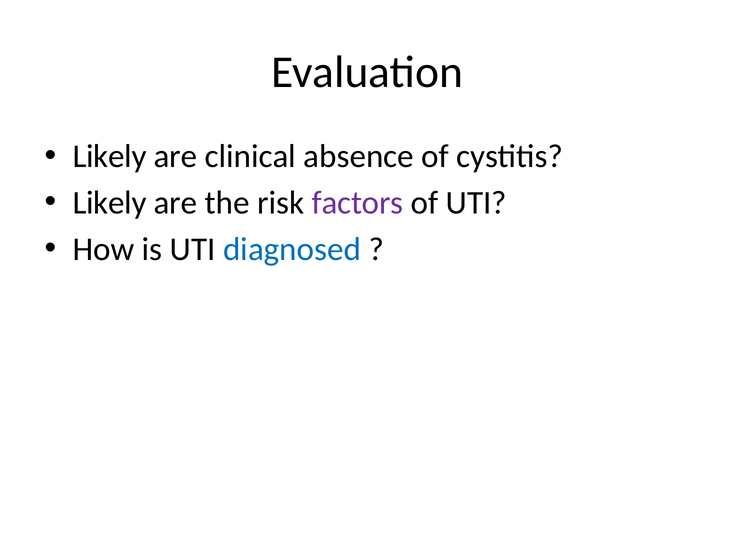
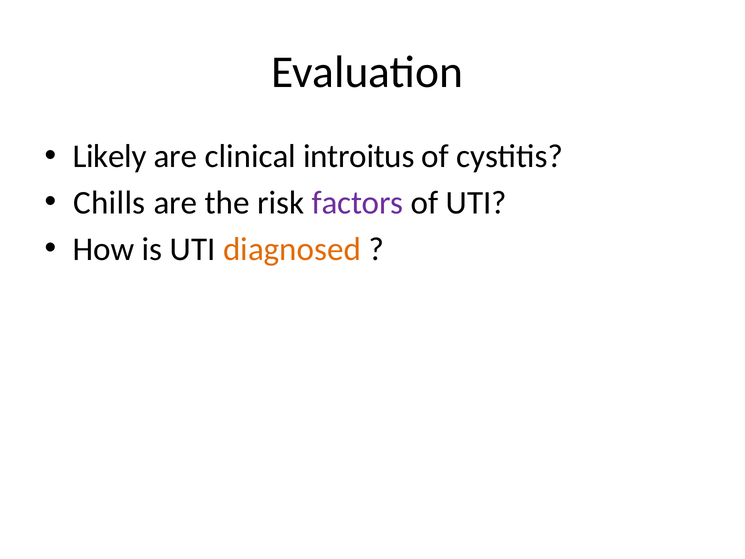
absence: absence -> introitus
Likely at (110, 203): Likely -> Chills
diagnosed colour: blue -> orange
